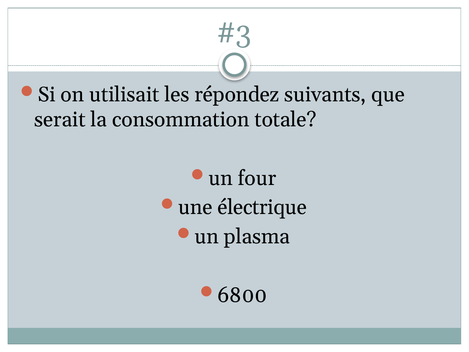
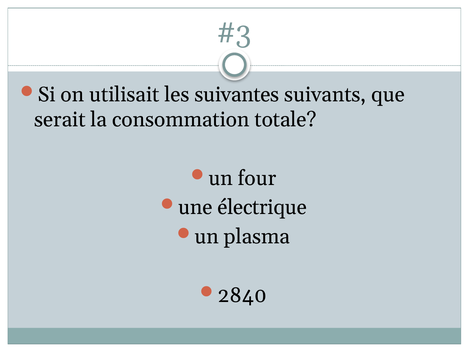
répondez: répondez -> suivantes
6800: 6800 -> 2840
